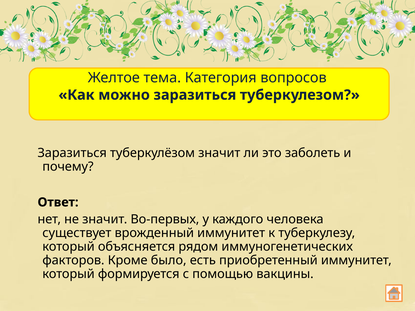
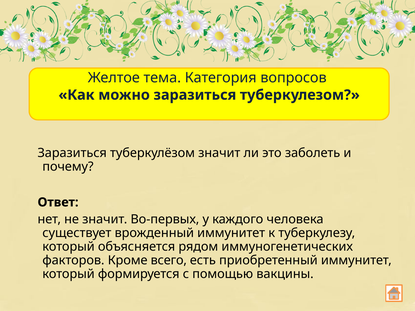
было: было -> всего
